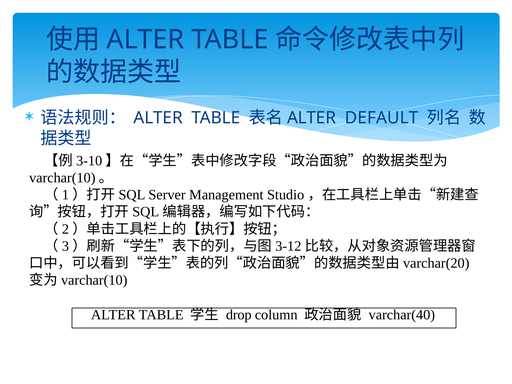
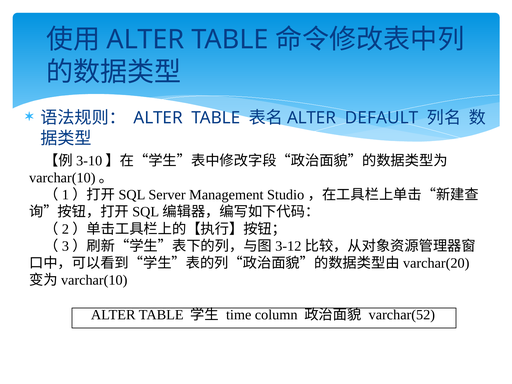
drop: drop -> time
varchar(40: varchar(40 -> varchar(52
